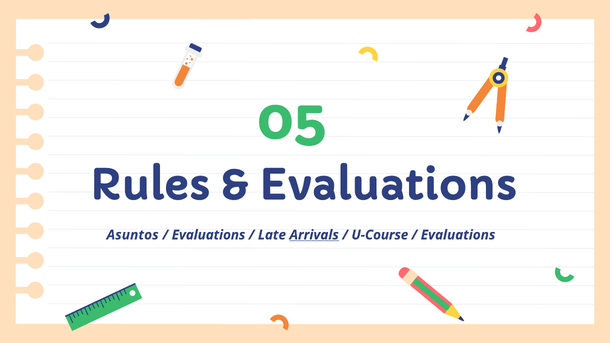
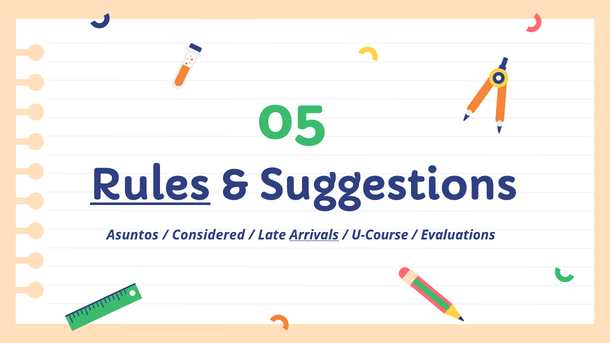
Rules underline: none -> present
Evaluations at (388, 186): Evaluations -> Suggestions
Evaluations at (209, 235): Evaluations -> Considered
